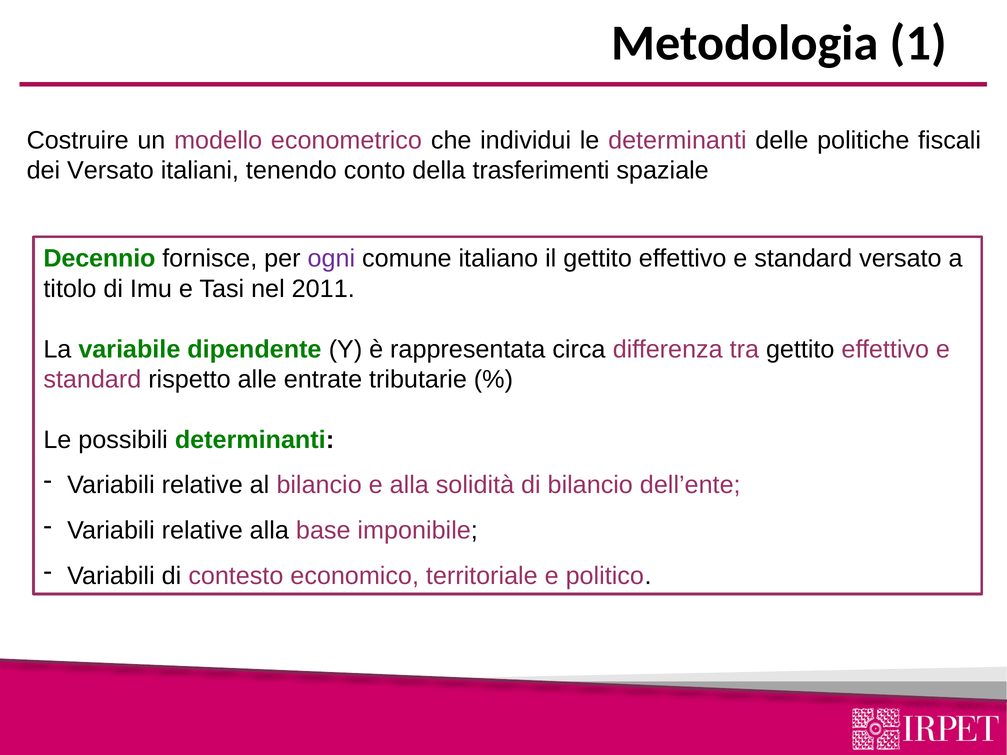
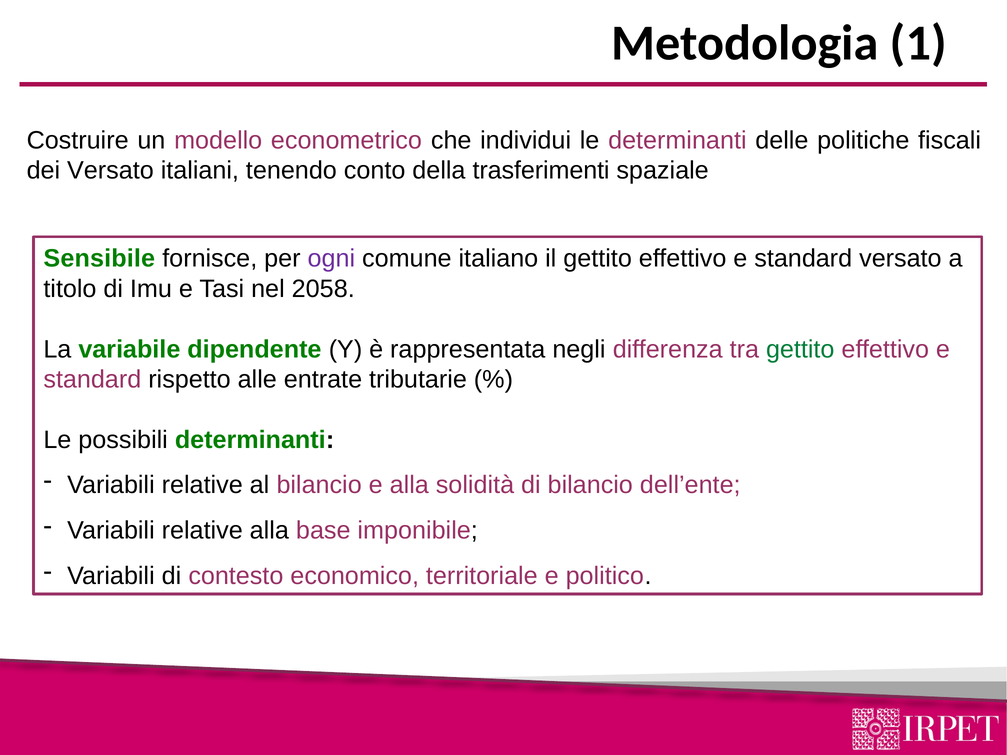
Decennio: Decennio -> Sensibile
2011: 2011 -> 2058
circa: circa -> negli
gettito at (800, 349) colour: black -> green
